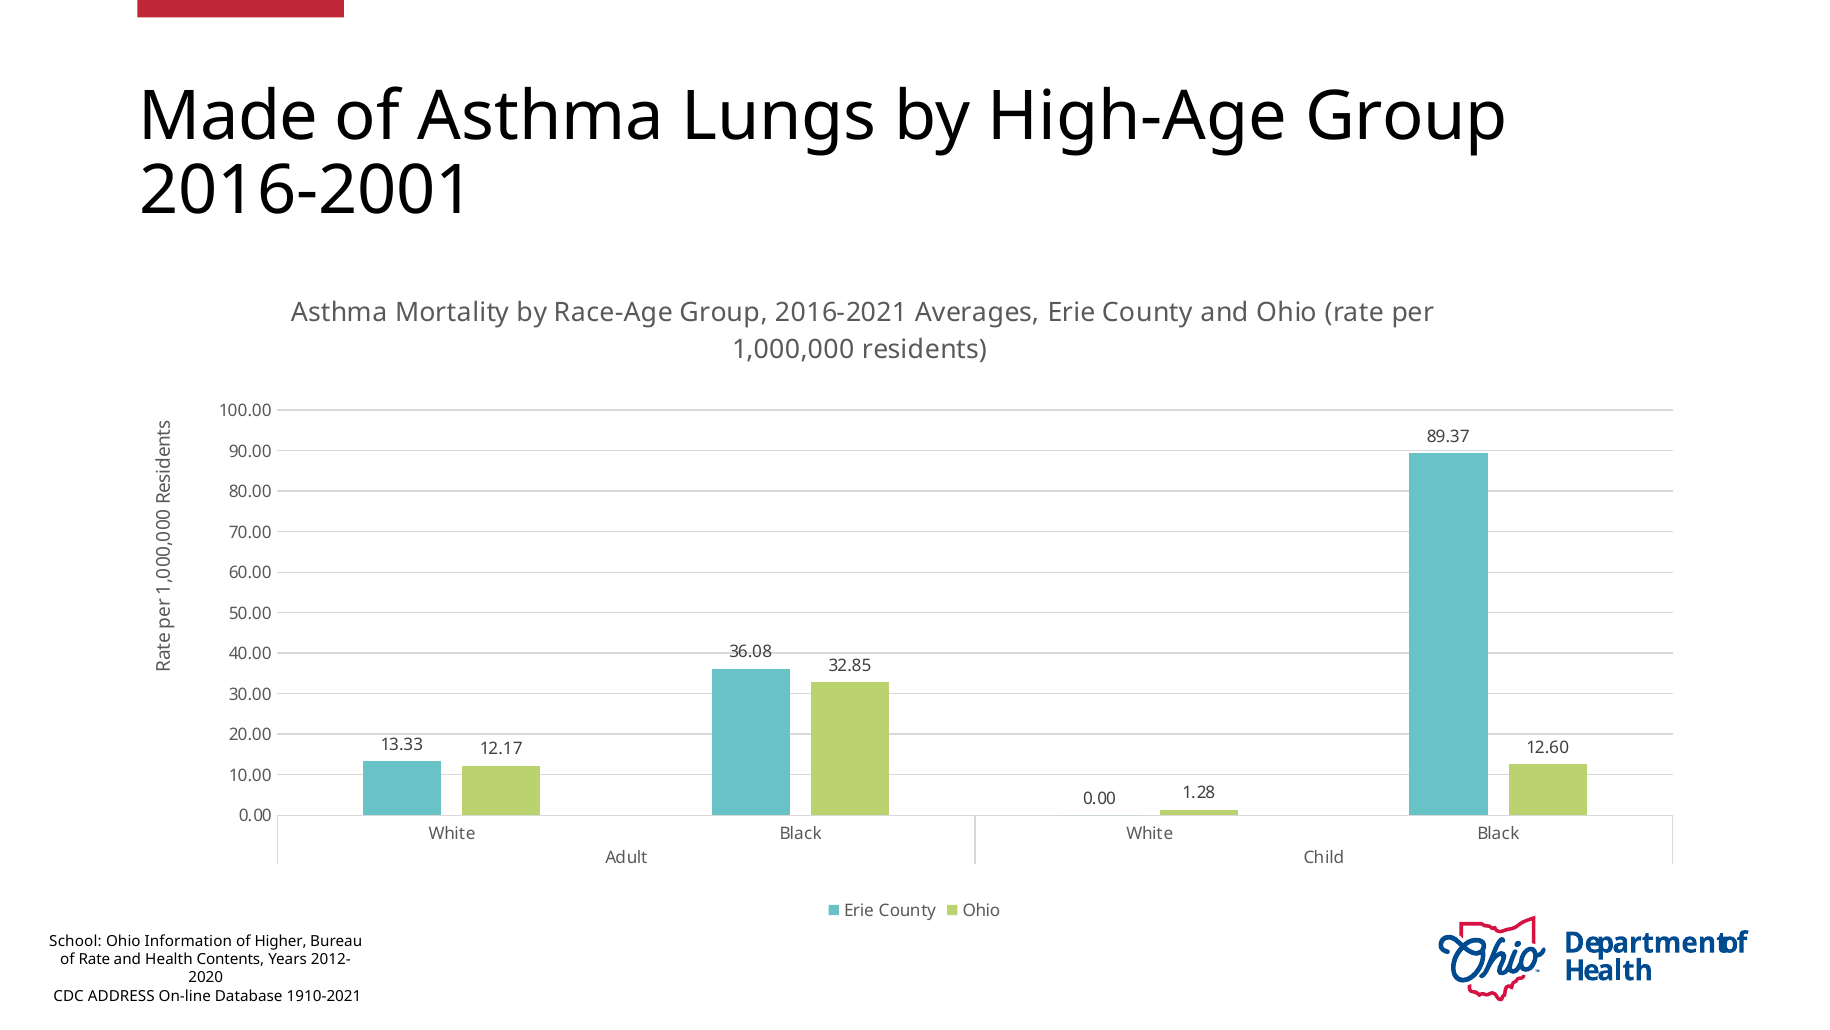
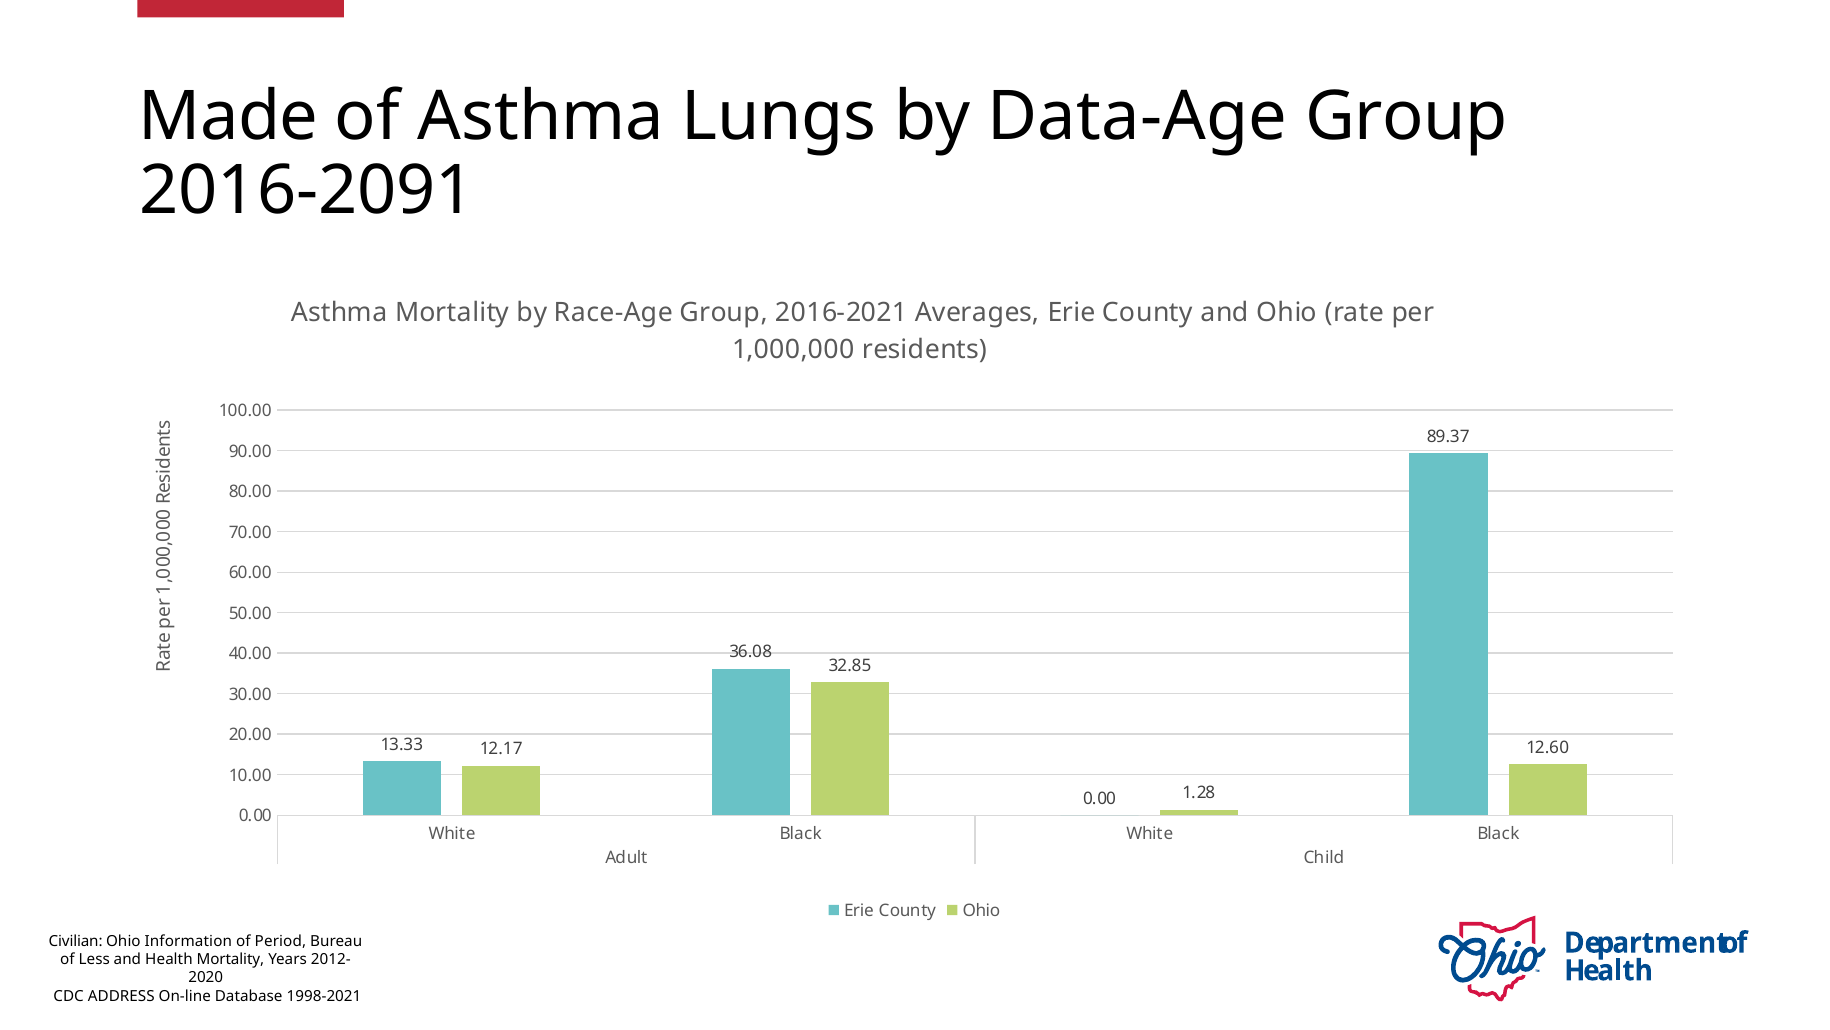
High-Age: High-Age -> Data-Age
2016-2001: 2016-2001 -> 2016-2091
School: School -> Civilian
Higher: Higher -> Period
of Rate: Rate -> Less
Health Contents: Contents -> Mortality
1910-2021: 1910-2021 -> 1998-2021
